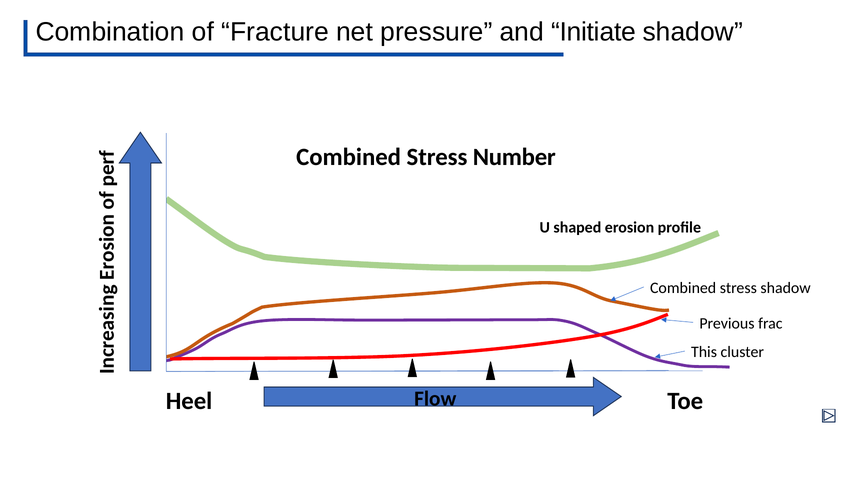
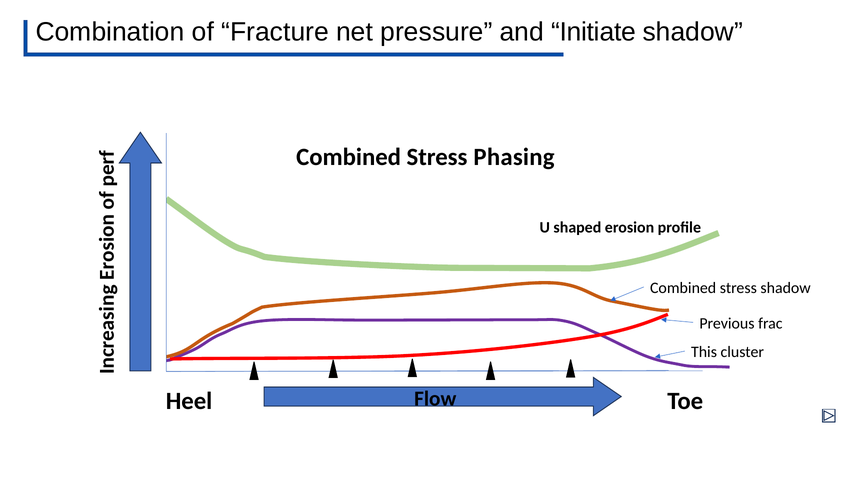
Number: Number -> Phasing
